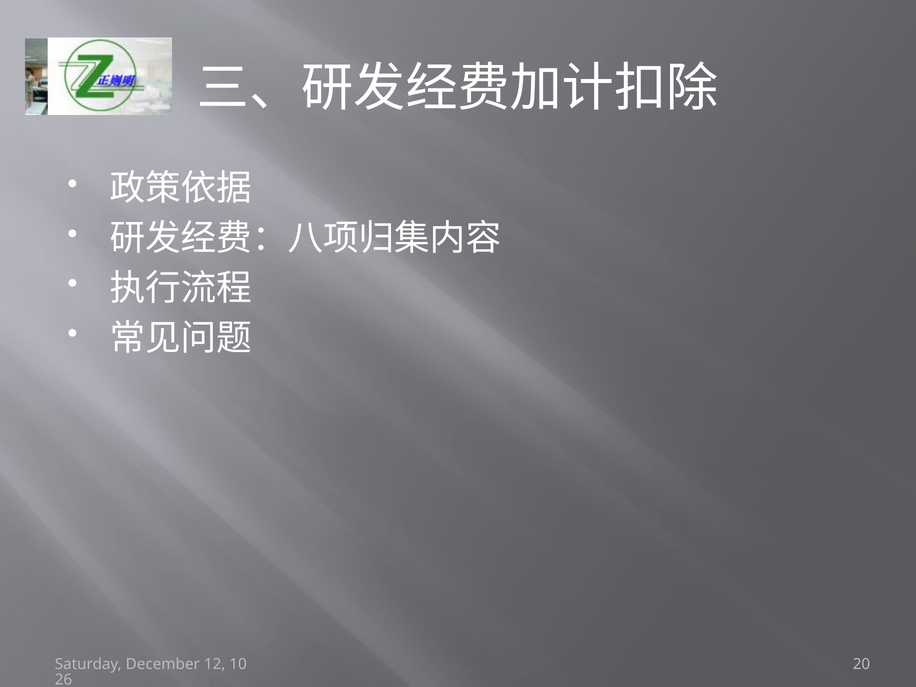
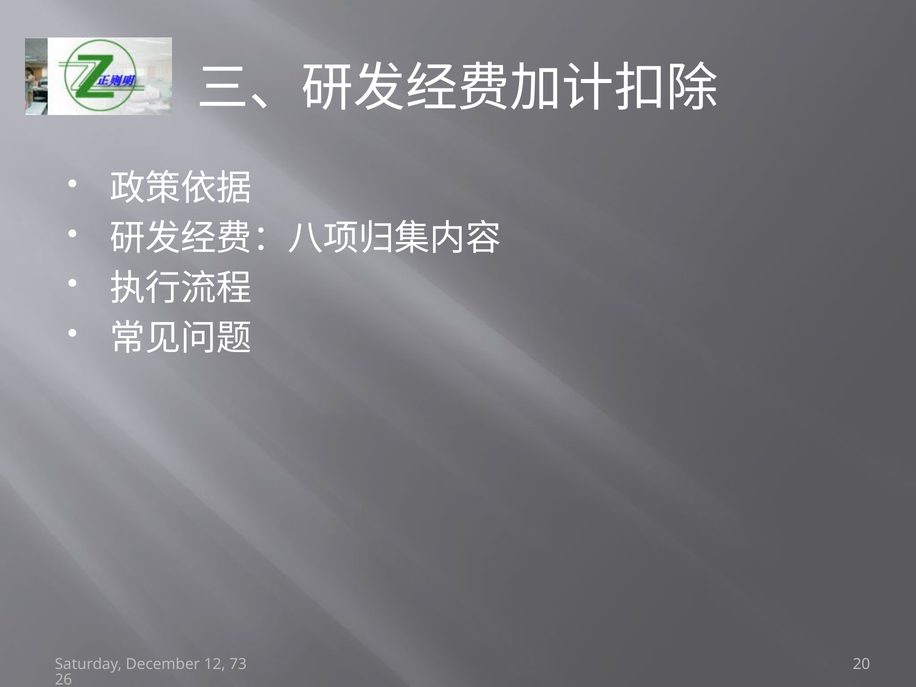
10: 10 -> 73
